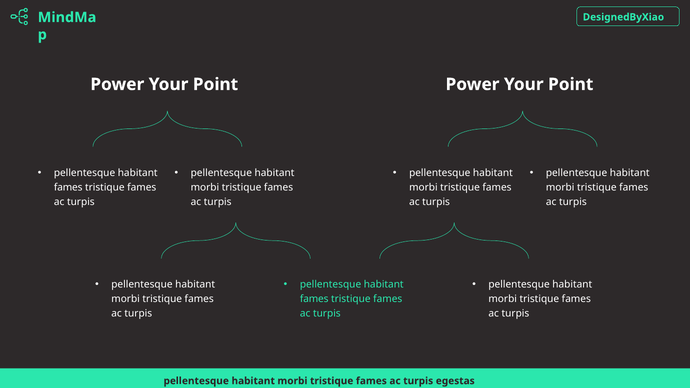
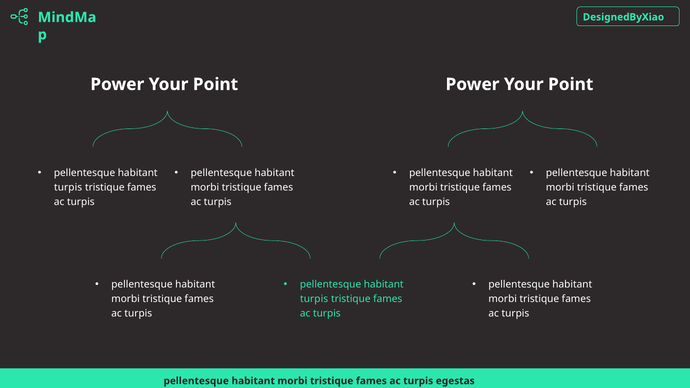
fames at (68, 187): fames -> turpis
fames at (314, 299): fames -> turpis
